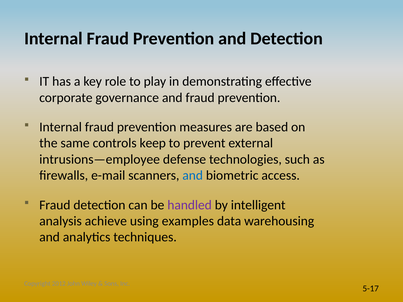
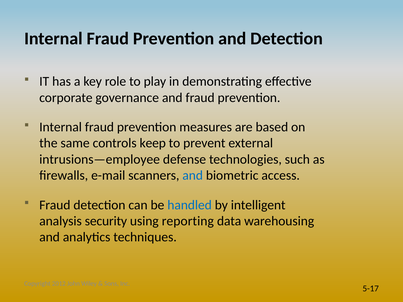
handled colour: purple -> blue
achieve: achieve -> security
examples: examples -> reporting
